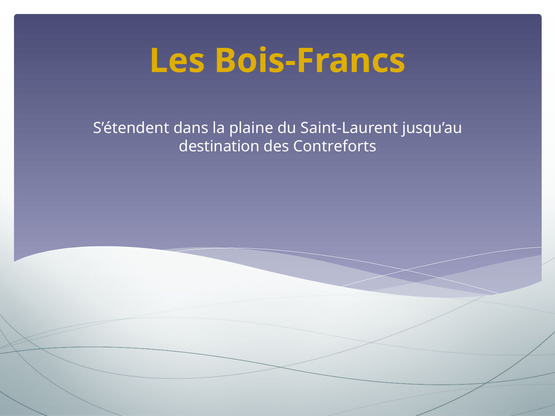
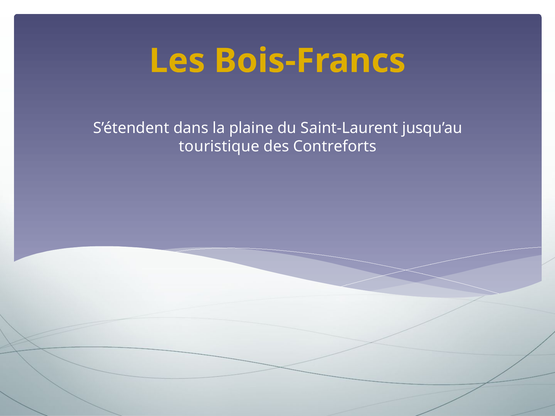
destination: destination -> touristique
